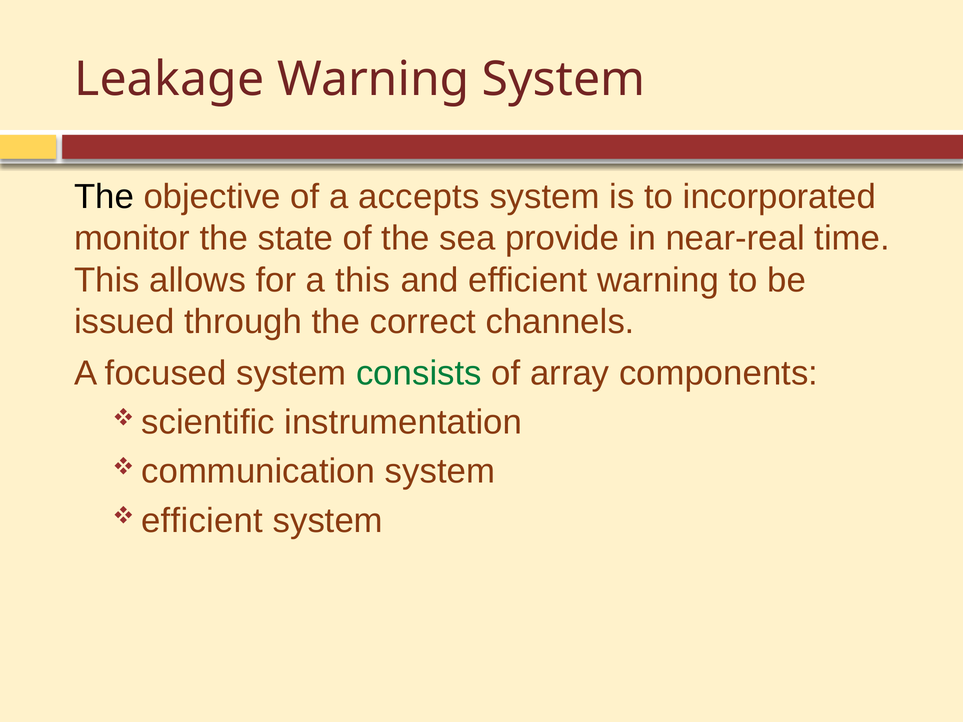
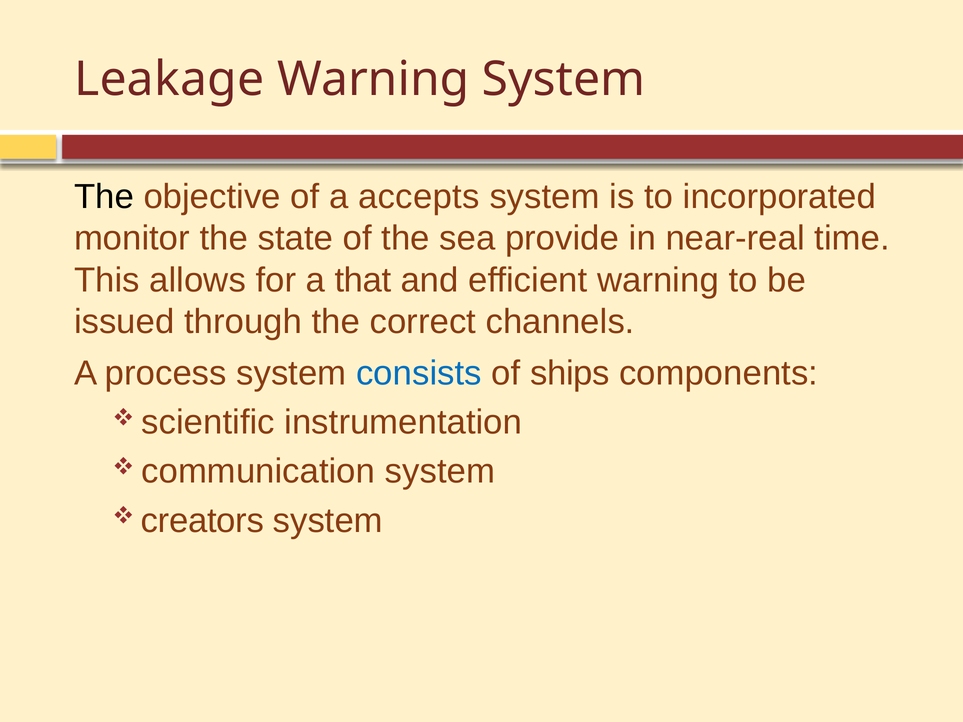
a this: this -> that
focused: focused -> process
consists colour: green -> blue
array: array -> ships
efficient at (202, 521): efficient -> creators
